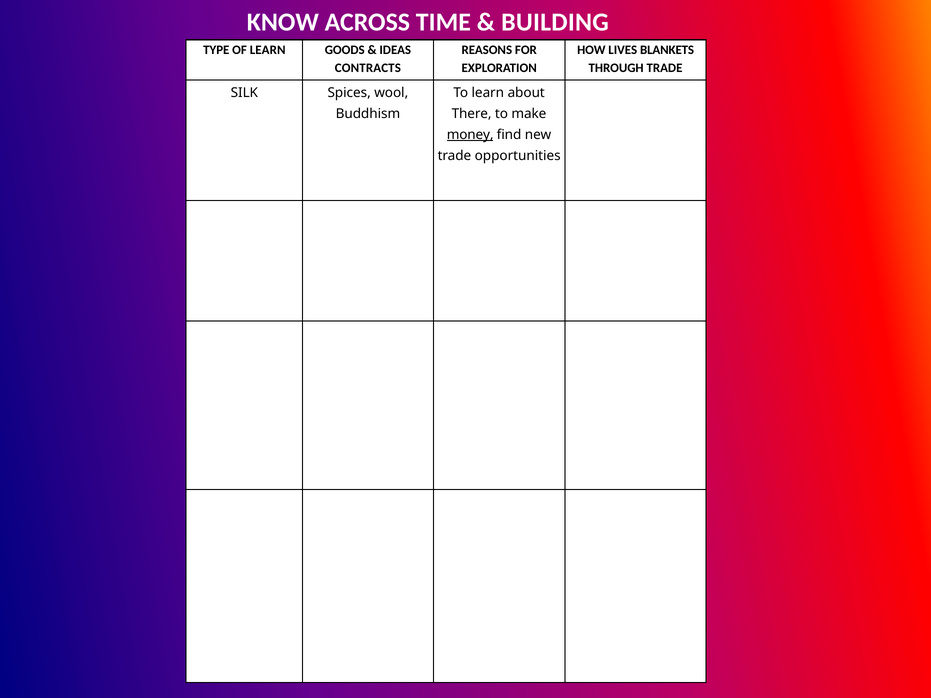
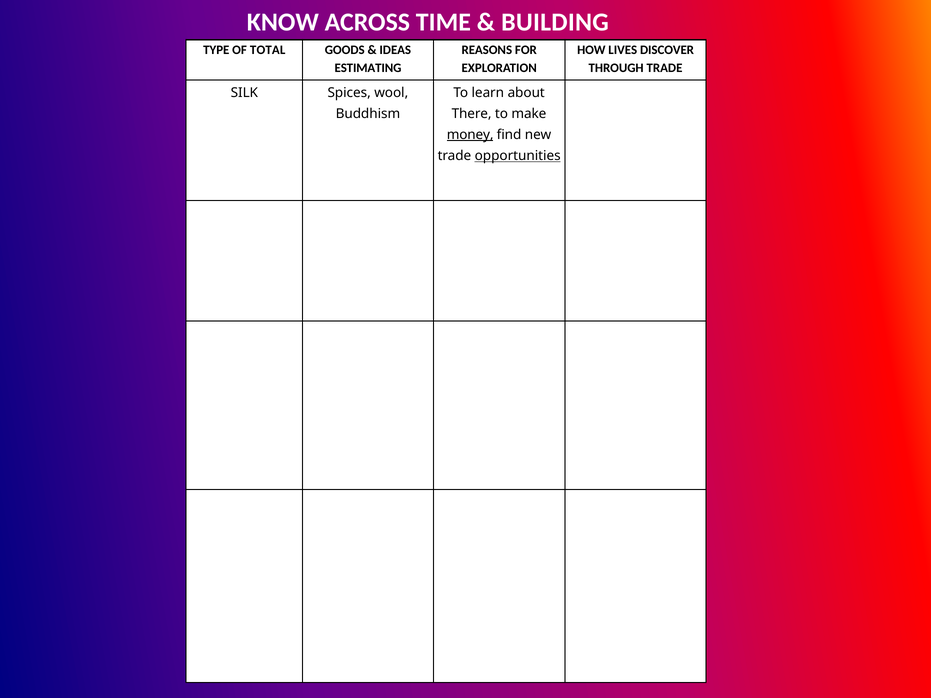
OF LEARN: LEARN -> TOTAL
BLANKETS: BLANKETS -> DISCOVER
CONTRACTS: CONTRACTS -> ESTIMATING
opportunities underline: none -> present
